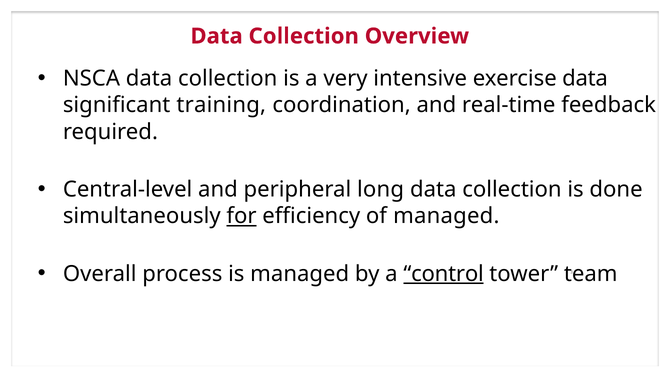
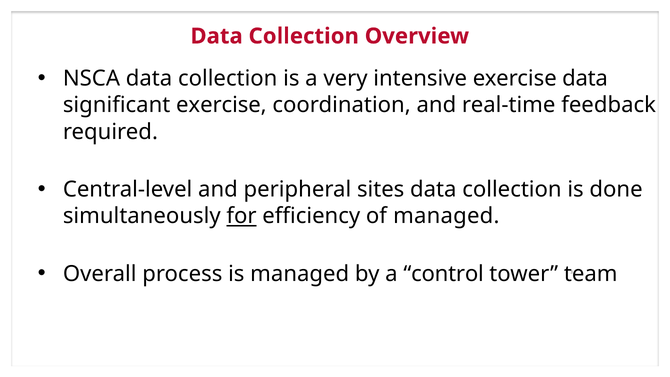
significant training: training -> exercise
long: long -> sites
control underline: present -> none
